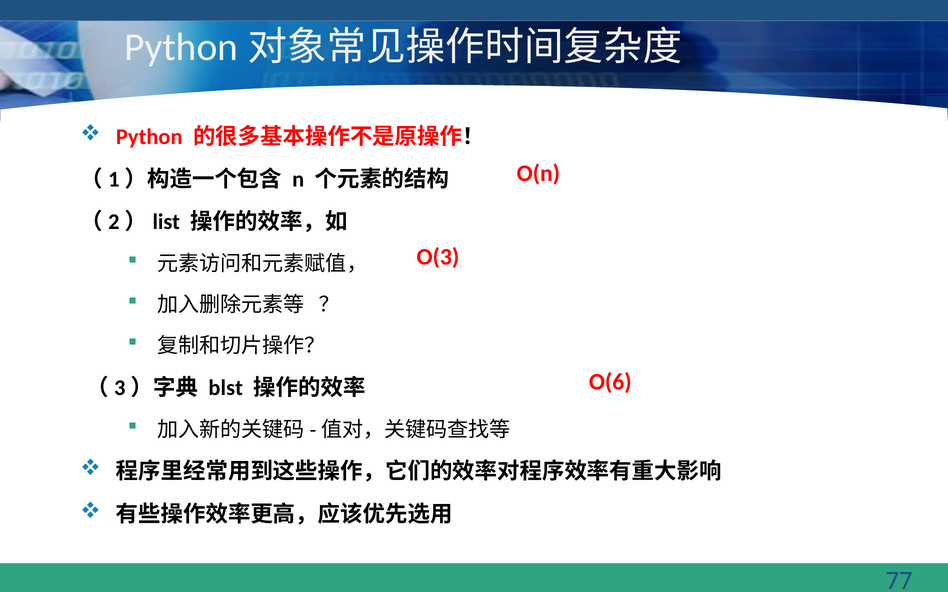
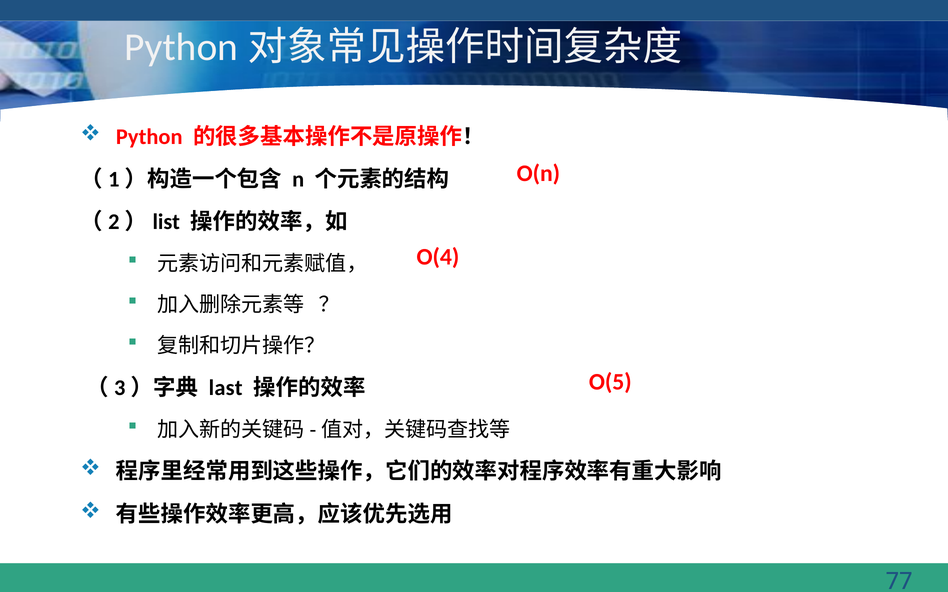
O(3: O(3 -> O(4
O(6: O(6 -> O(5
blst: blst -> last
